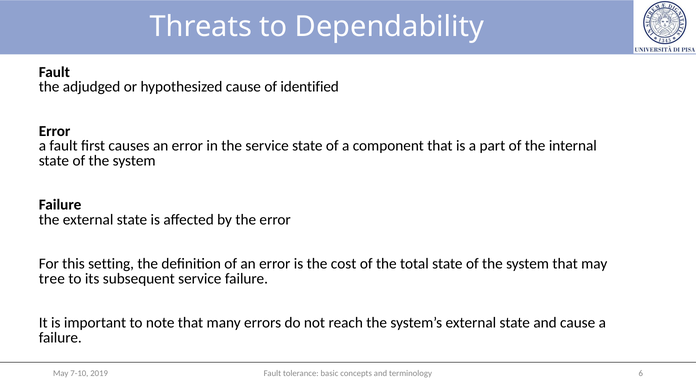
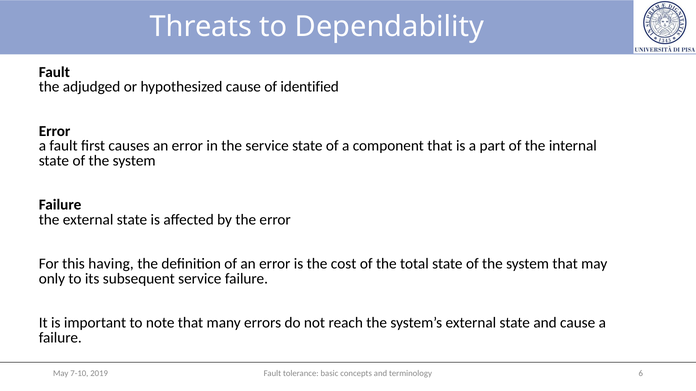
setting: setting -> having
tree: tree -> only
